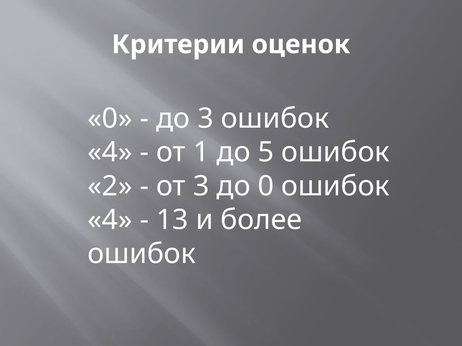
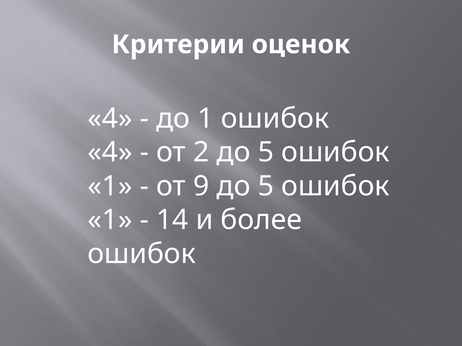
0 at (110, 119): 0 -> 4
до 3: 3 -> 1
1: 1 -> 2
2 at (110, 186): 2 -> 1
от 3: 3 -> 9
0 at (266, 186): 0 -> 5
4 at (110, 220): 4 -> 1
13: 13 -> 14
